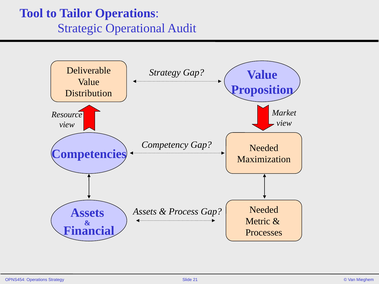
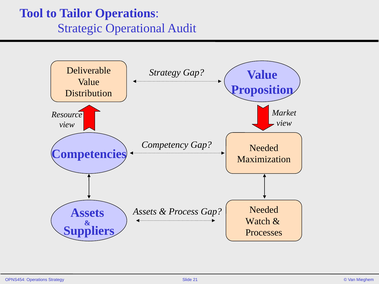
Metric: Metric -> Watch
Financial: Financial -> Suppliers
